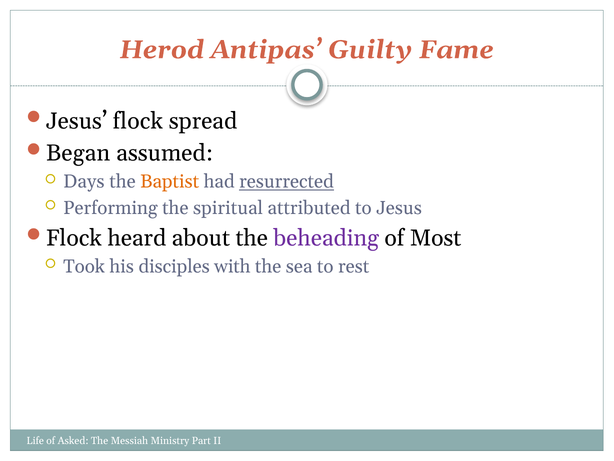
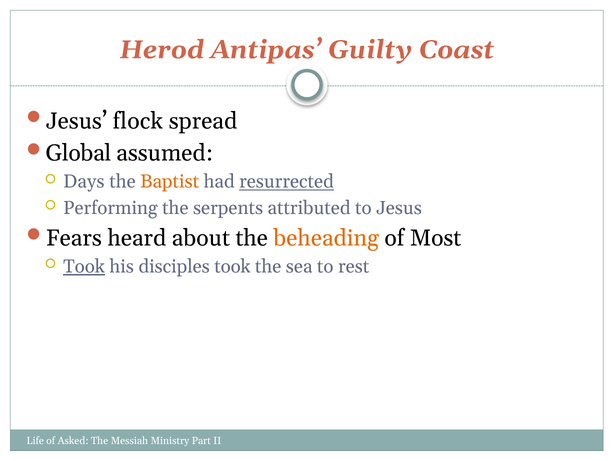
Fame: Fame -> Coast
Began: Began -> Global
spiritual: spiritual -> serpents
Flock at (74, 238): Flock -> Fears
beheading colour: purple -> orange
Took at (84, 266) underline: none -> present
disciples with: with -> took
